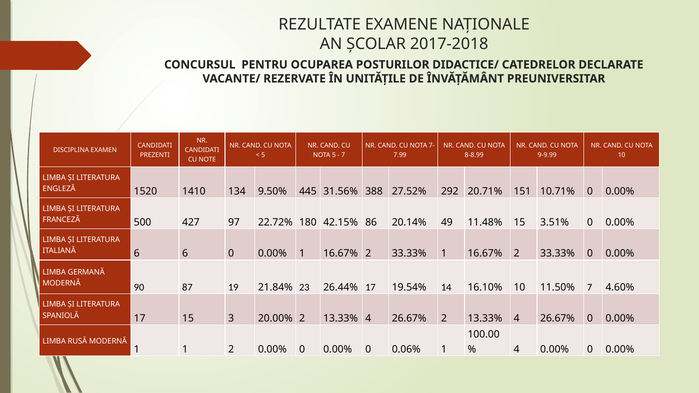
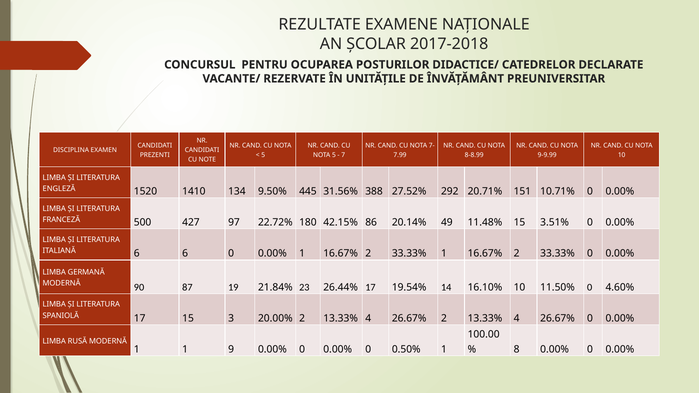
7 at (590, 288): 7 -> 0
1 2: 2 -> 9
0.06%: 0.06% -> 0.50%
4 at (517, 350): 4 -> 8
